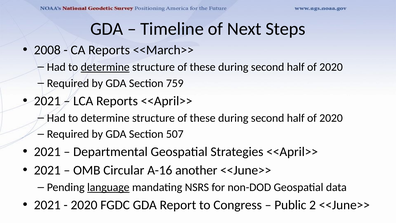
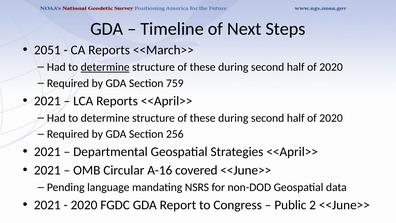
2008: 2008 -> 2051
507: 507 -> 256
another: another -> covered
language underline: present -> none
